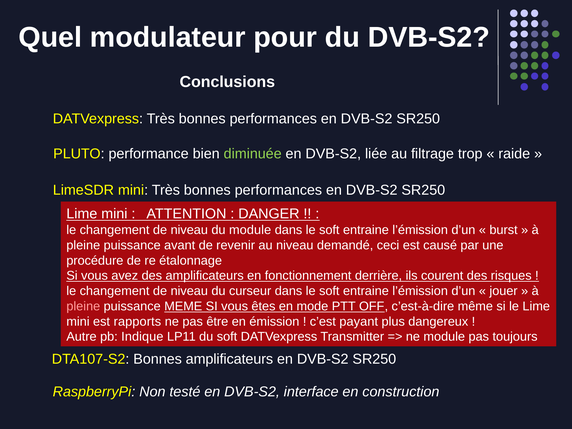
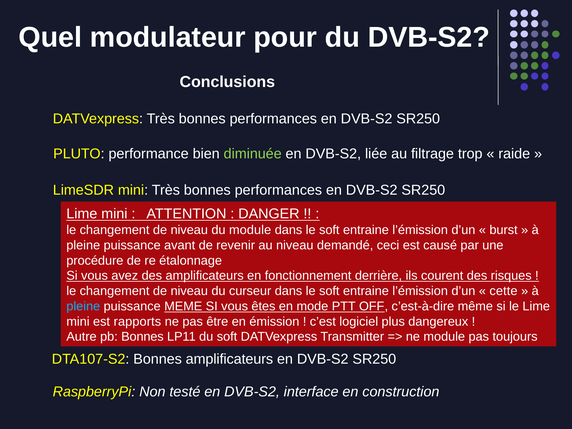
jouer: jouer -> cette
pleine at (83, 306) colour: pink -> light blue
payant: payant -> logiciel
pb Indique: Indique -> Bonnes
